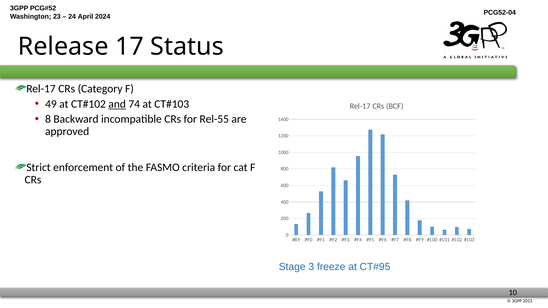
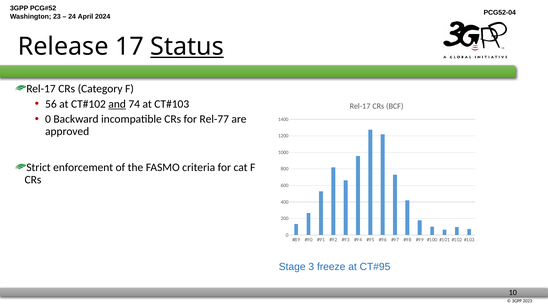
Status underline: none -> present
49: 49 -> 56
8 at (48, 119): 8 -> 0
Rel-55: Rel-55 -> Rel-77
